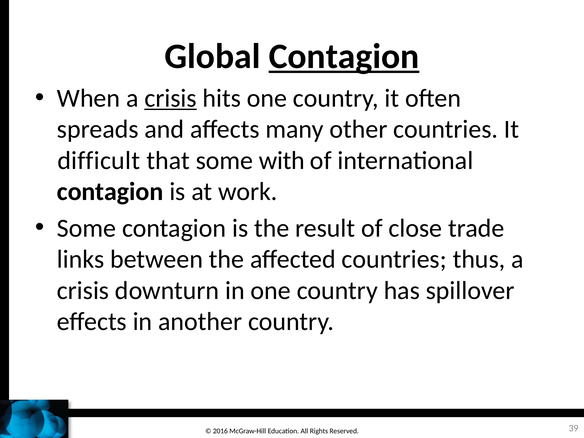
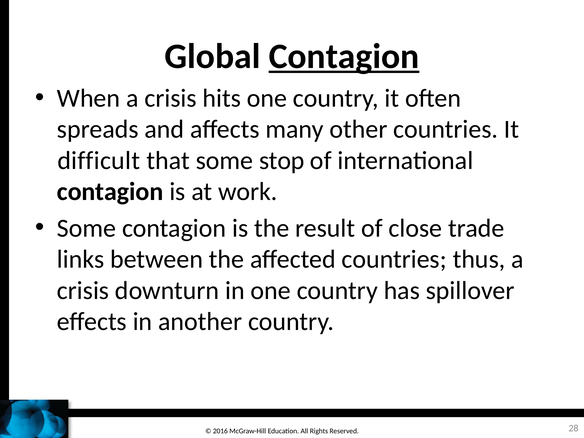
crisis at (170, 98) underline: present -> none
with: with -> stop
39: 39 -> 28
